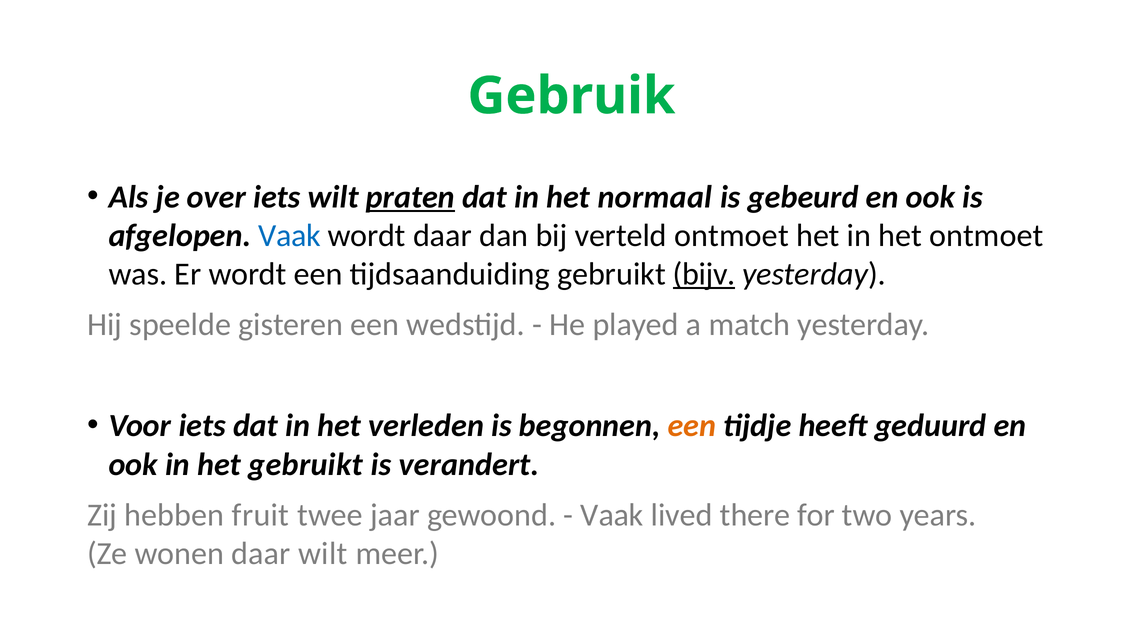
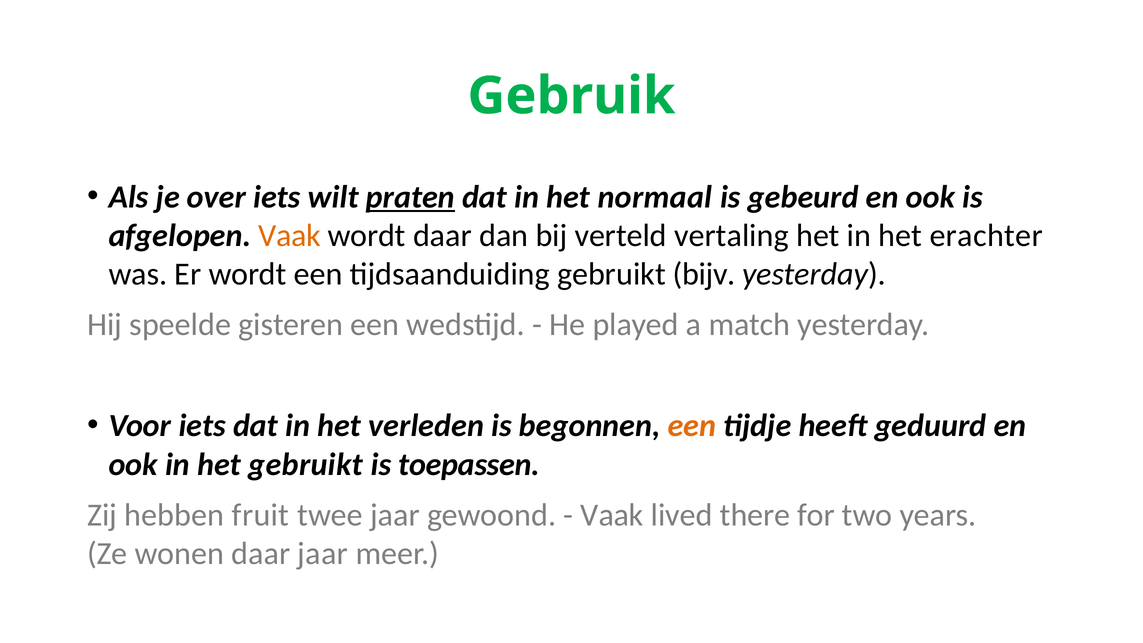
Vaak at (290, 236) colour: blue -> orange
verteld ontmoet: ontmoet -> vertaling
het ontmoet: ontmoet -> erachter
bijv underline: present -> none
verandert: verandert -> toepassen
daar wilt: wilt -> jaar
